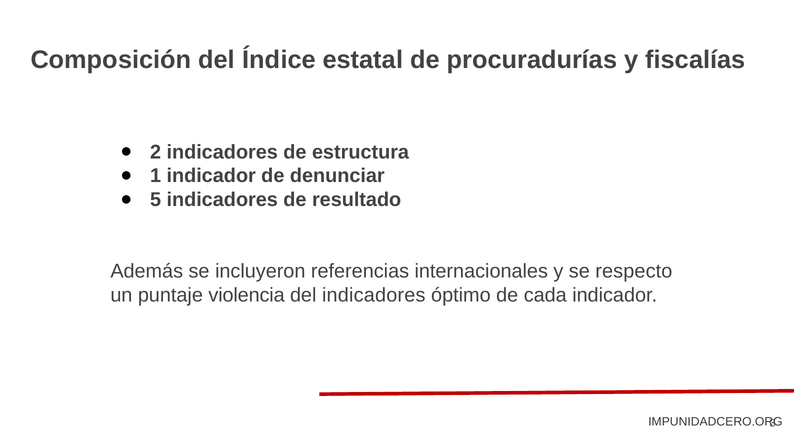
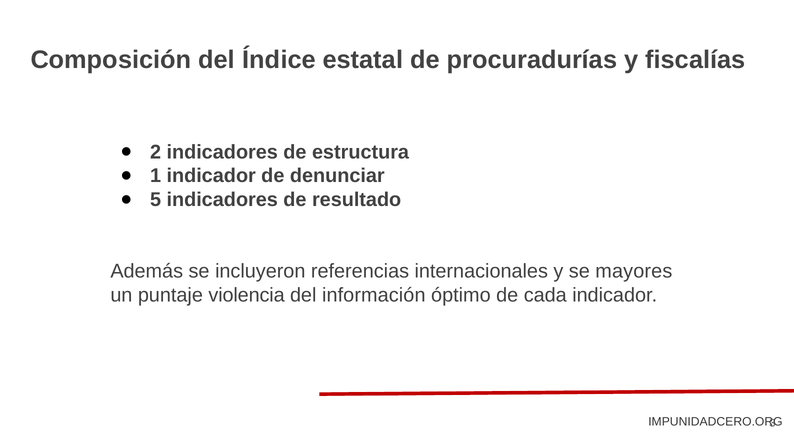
respecto: respecto -> mayores
del indicadores: indicadores -> información
